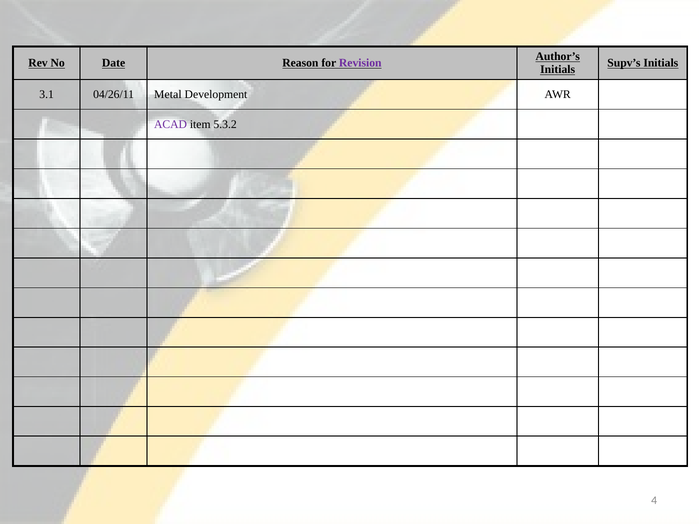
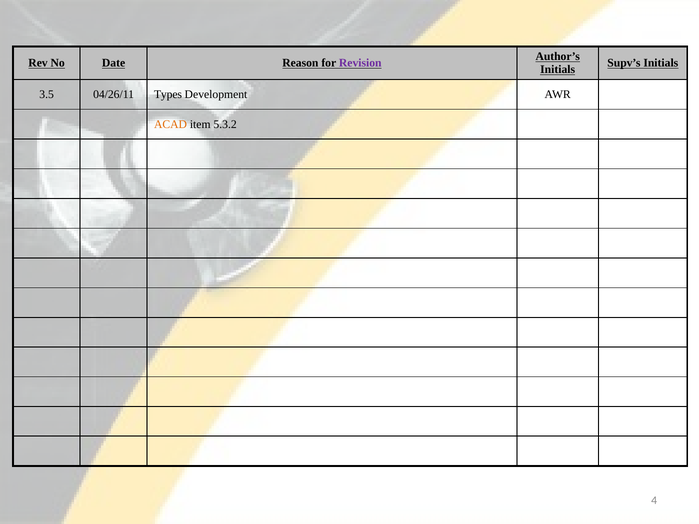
3.1: 3.1 -> 3.5
Metal: Metal -> Types
ACAD colour: purple -> orange
